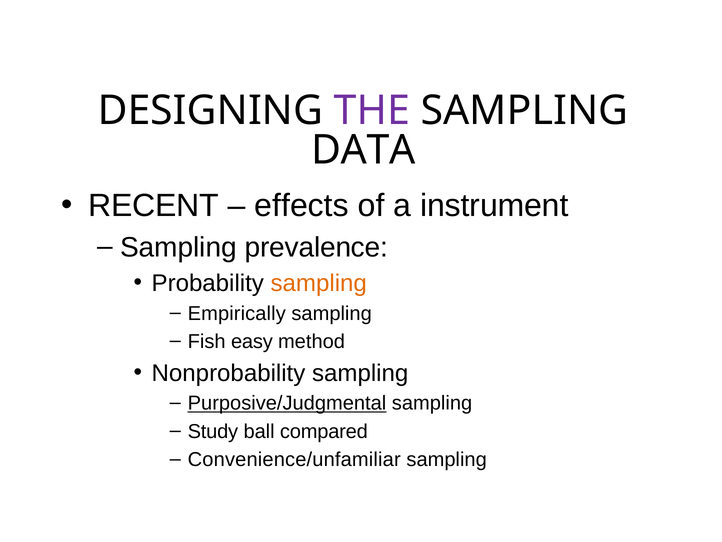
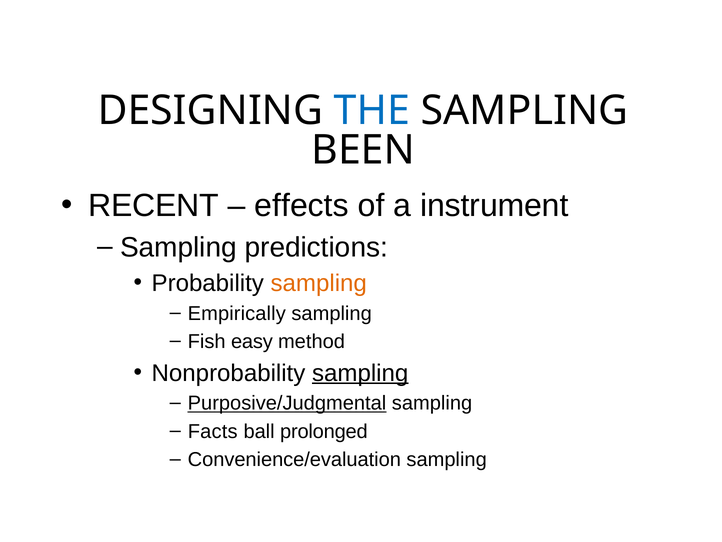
THE colour: purple -> blue
DATA: DATA -> BEEN
prevalence: prevalence -> predictions
sampling at (360, 373) underline: none -> present
Study: Study -> Facts
compared: compared -> prolonged
Convenience/unfamiliar: Convenience/unfamiliar -> Convenience/evaluation
